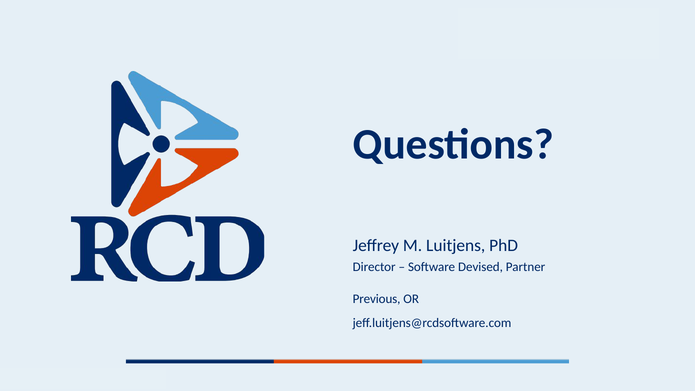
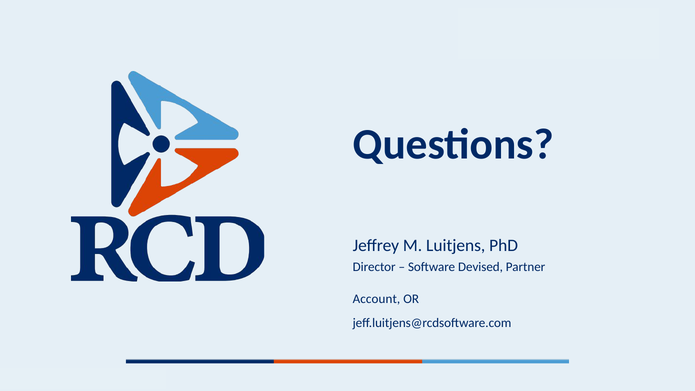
Previous: Previous -> Account
